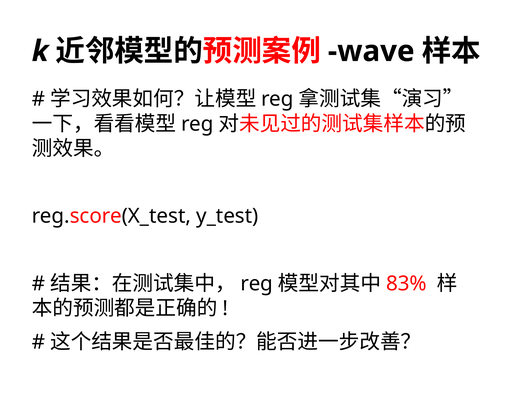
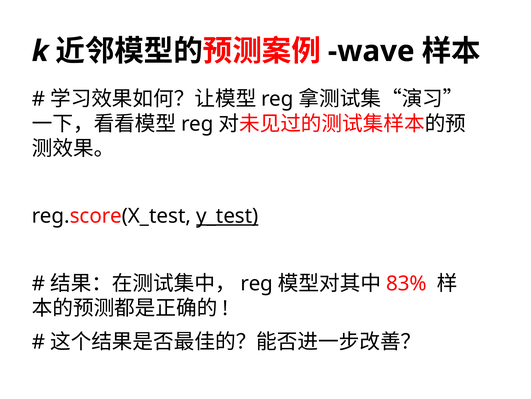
y_test underline: none -> present
